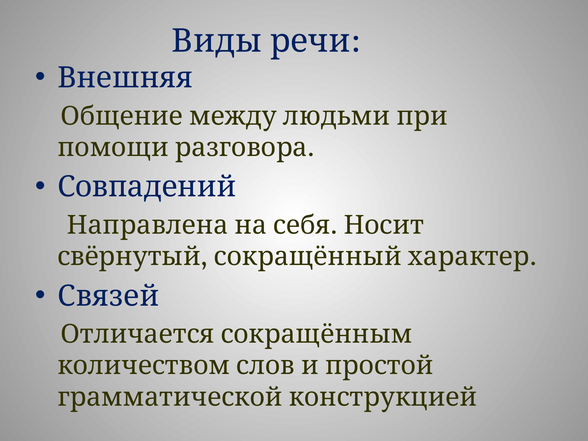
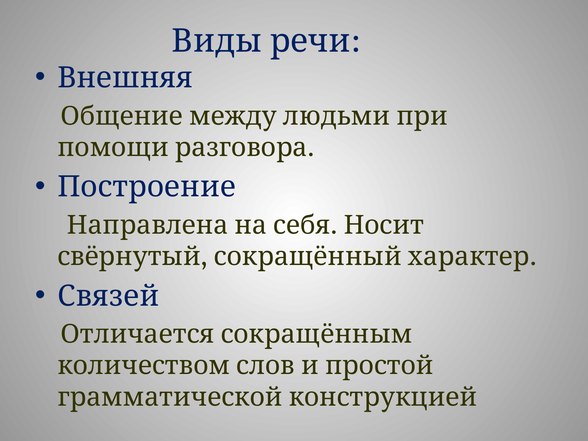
Совпадений: Совпадений -> Построение
